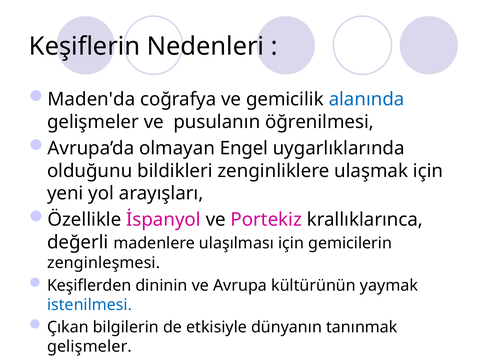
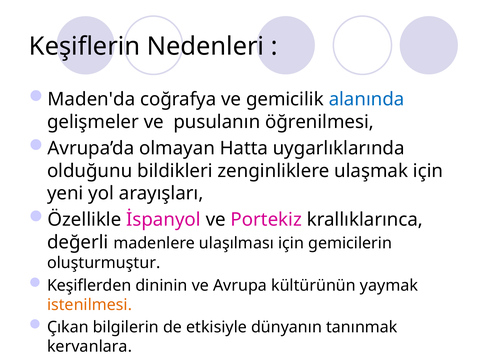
Engel: Engel -> Hatta
zenginleşmesi: zenginleşmesi -> oluşturmuştur
istenilmesi colour: blue -> orange
gelişmeler at (89, 346): gelişmeler -> kervanlara
